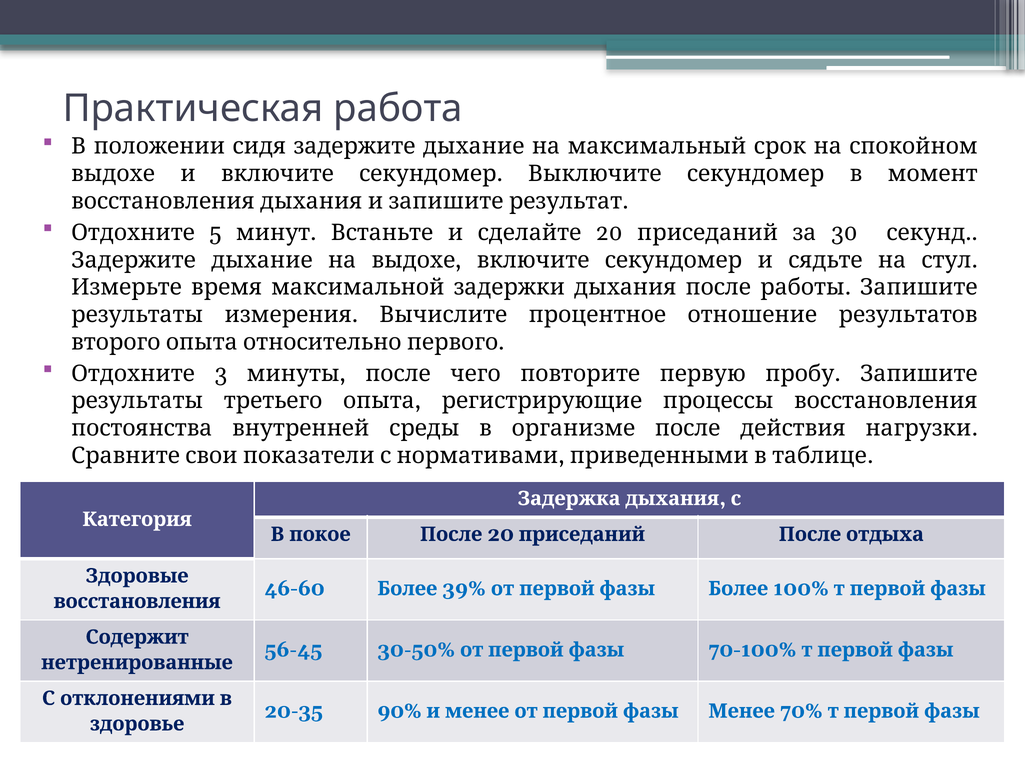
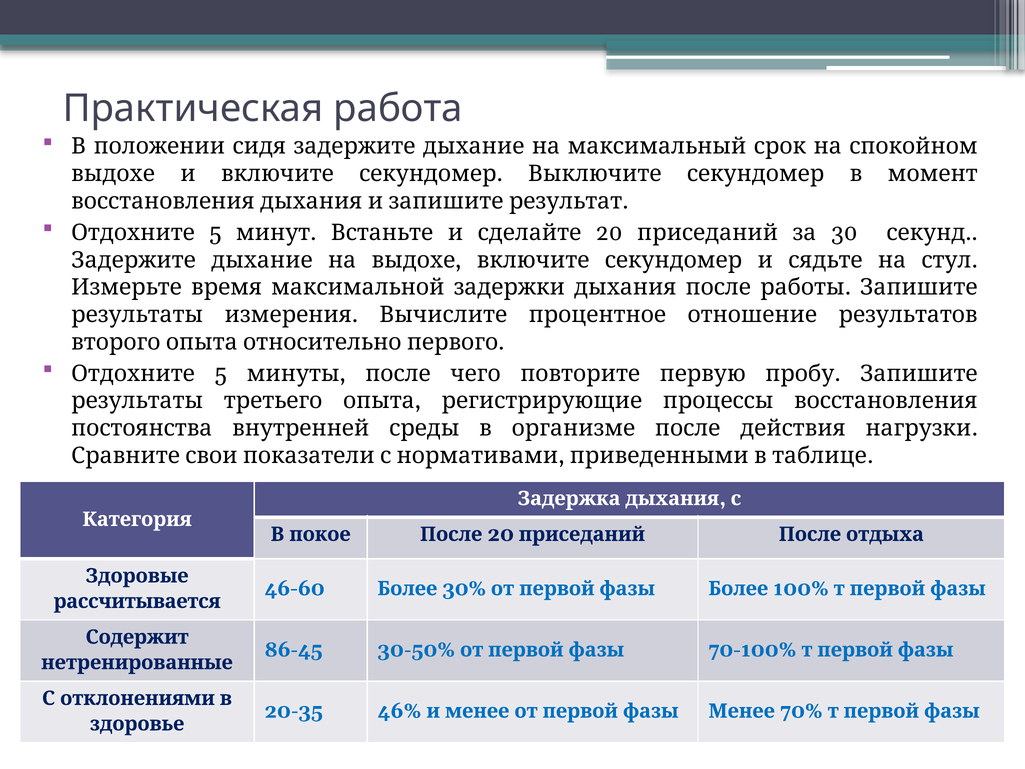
3 at (221, 373): 3 -> 5
39%: 39% -> 30%
восстановления at (137, 601): восстановления -> рассчитывается
56-45: 56-45 -> 86-45
90%: 90% -> 46%
